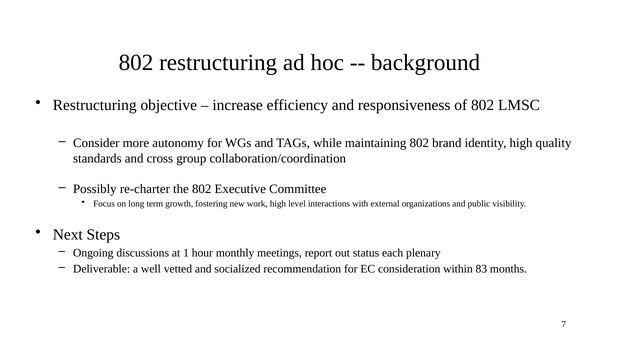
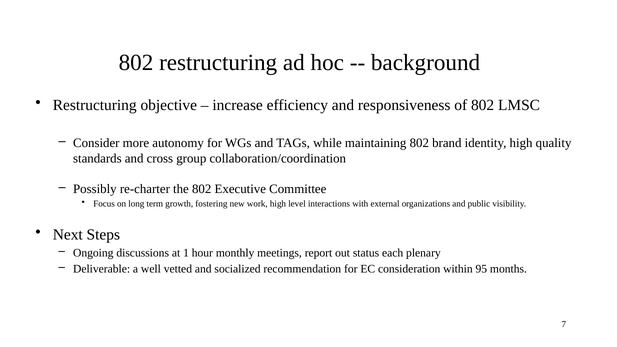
83: 83 -> 95
